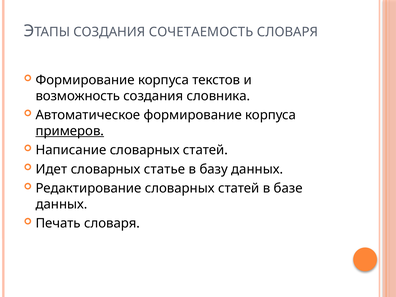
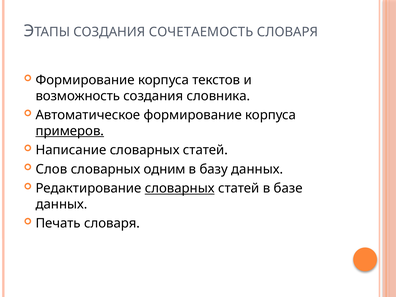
Идет: Идет -> Слов
статье: статье -> одним
словарных at (180, 188) underline: none -> present
